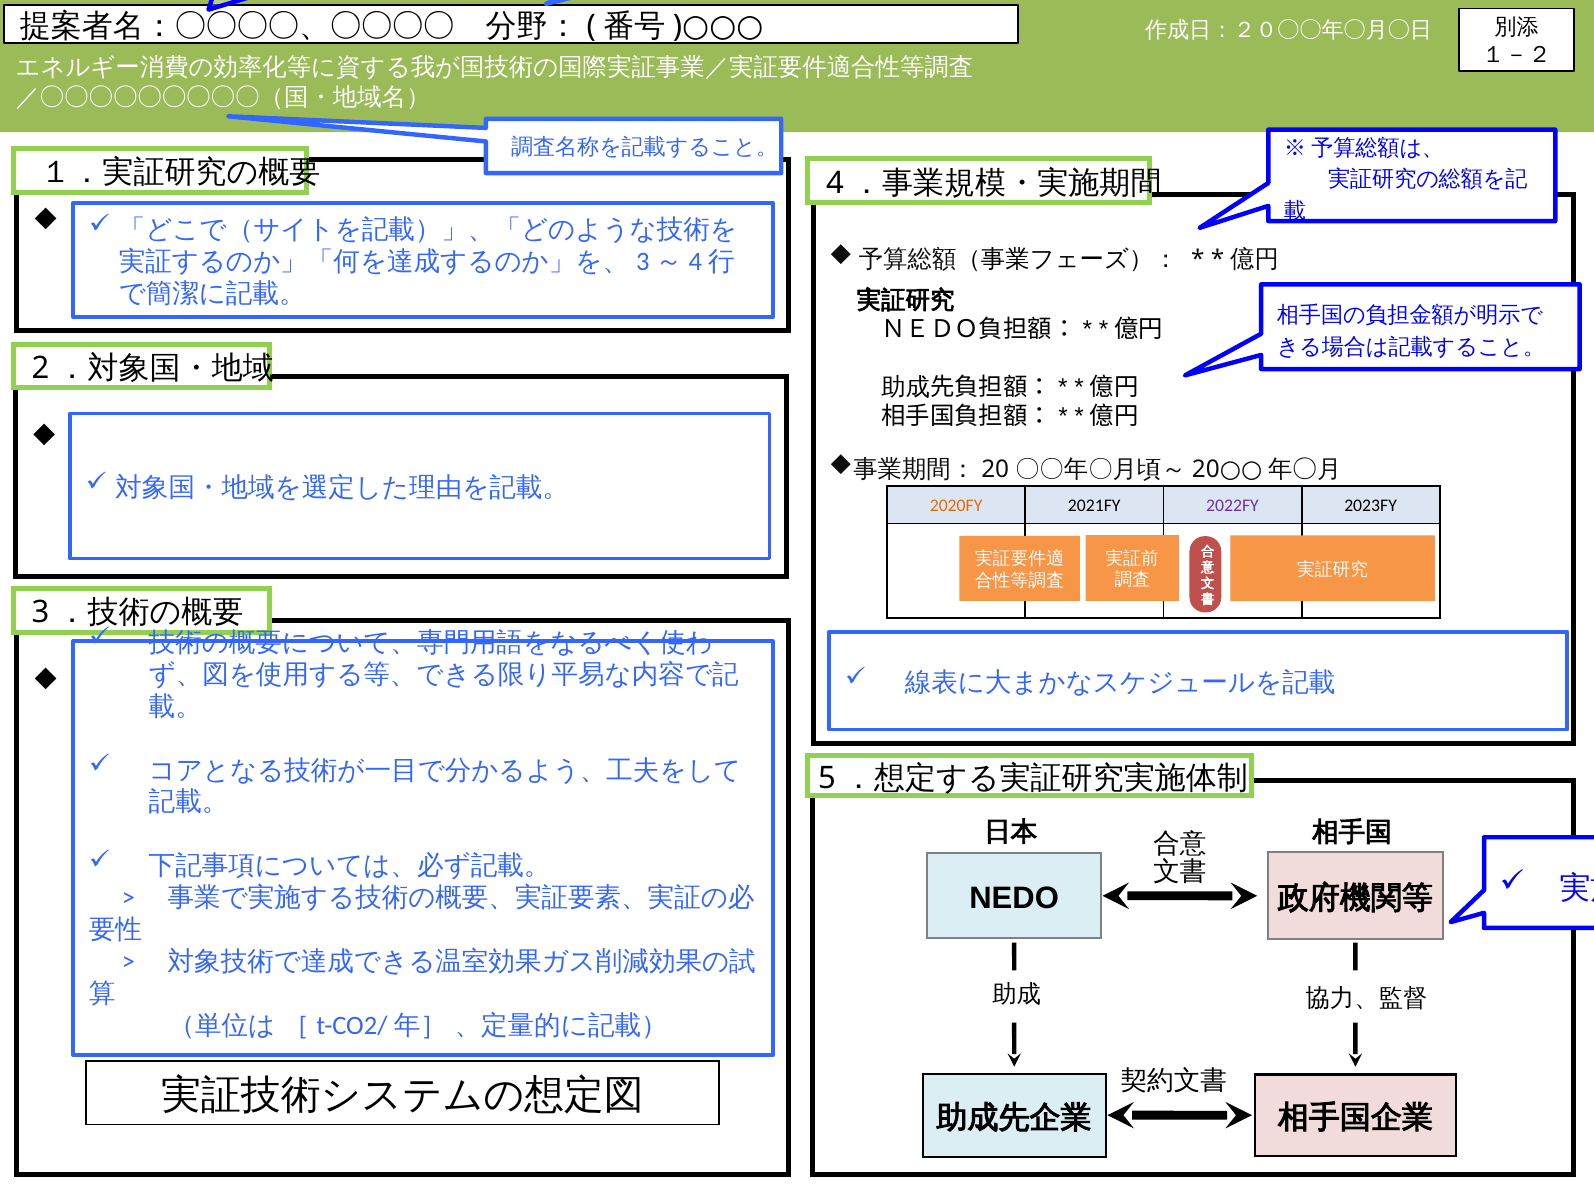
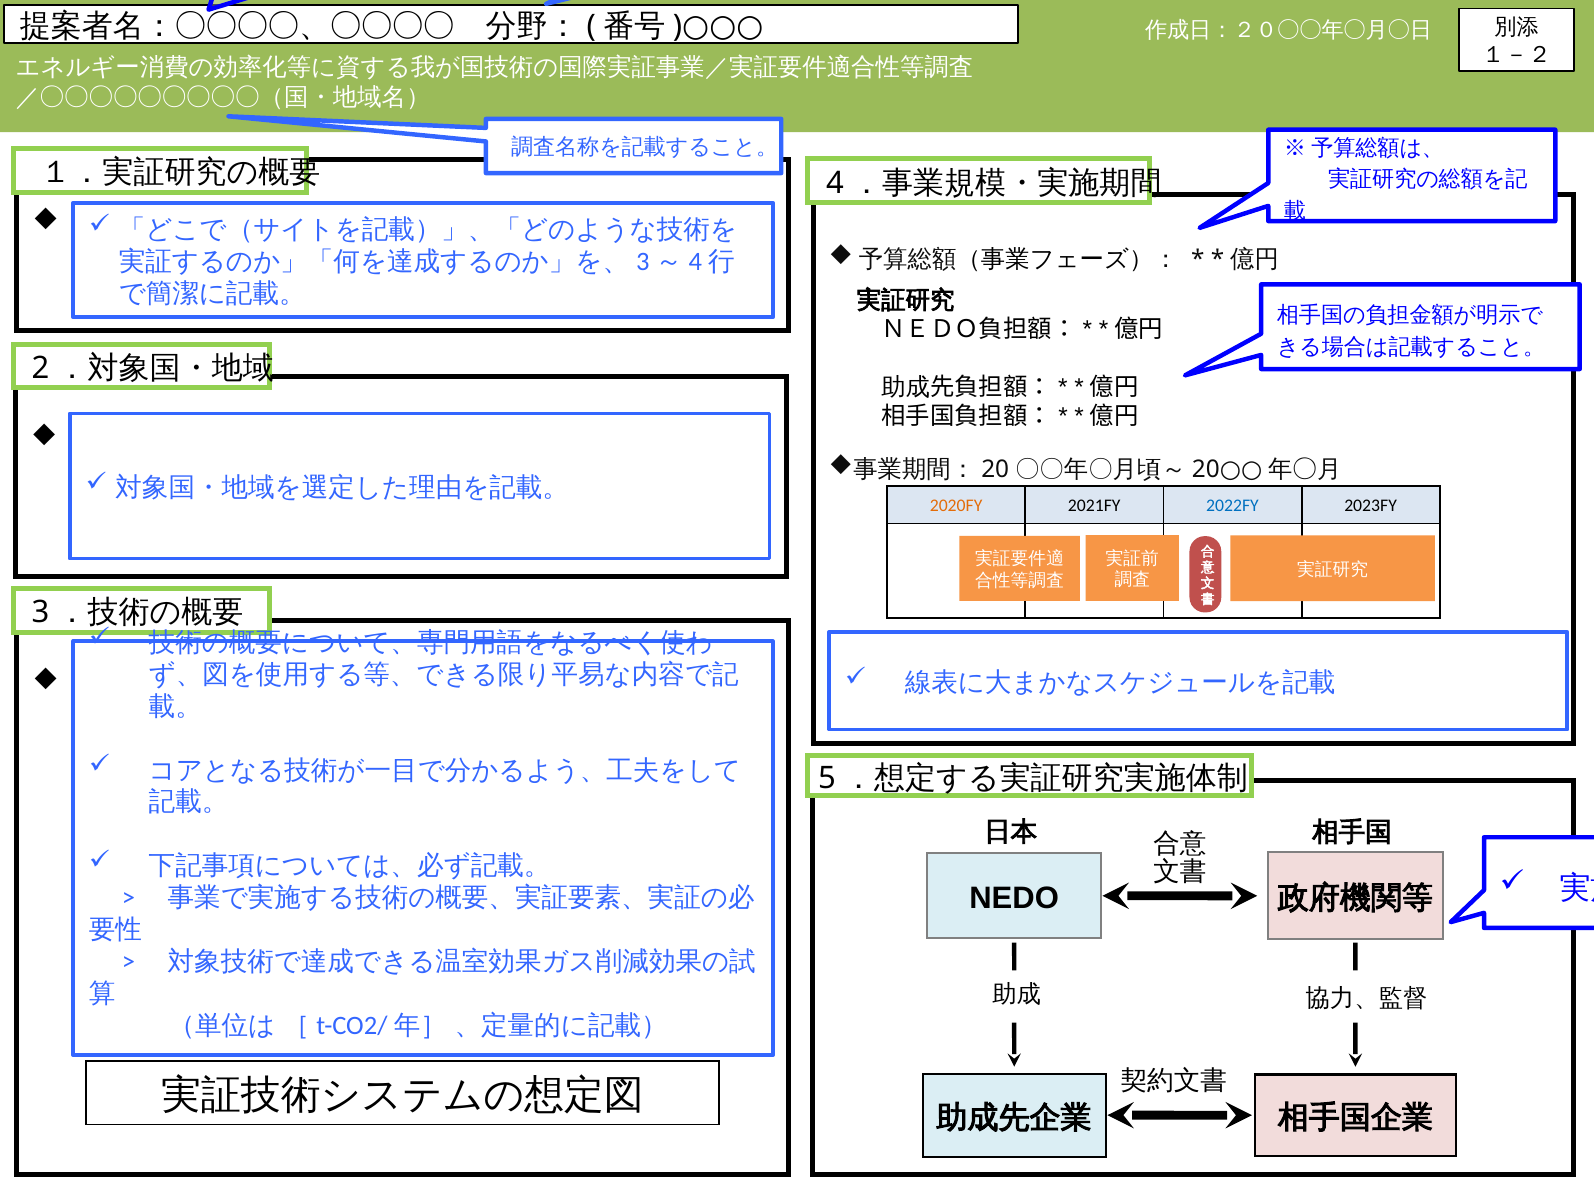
2022FY colour: purple -> blue
